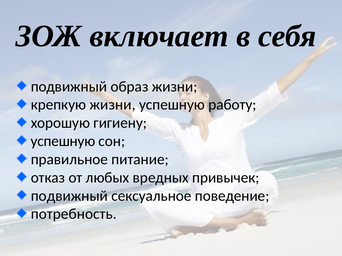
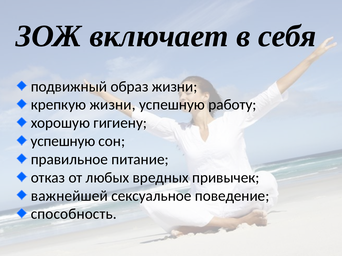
подвижный at (69, 196): подвижный -> важнейшей
потребность: потребность -> способность
